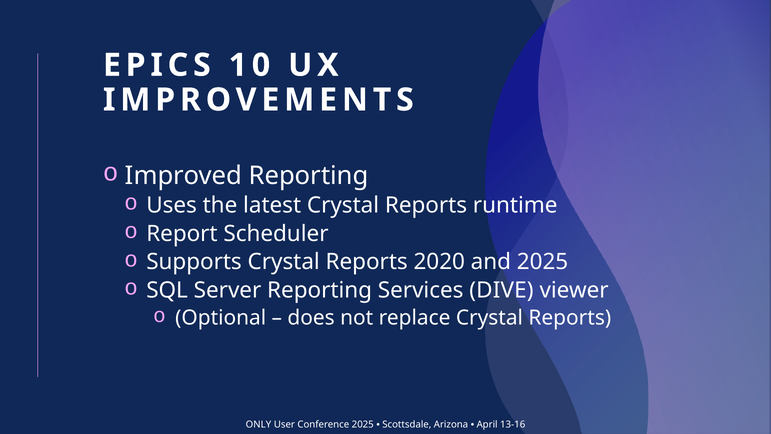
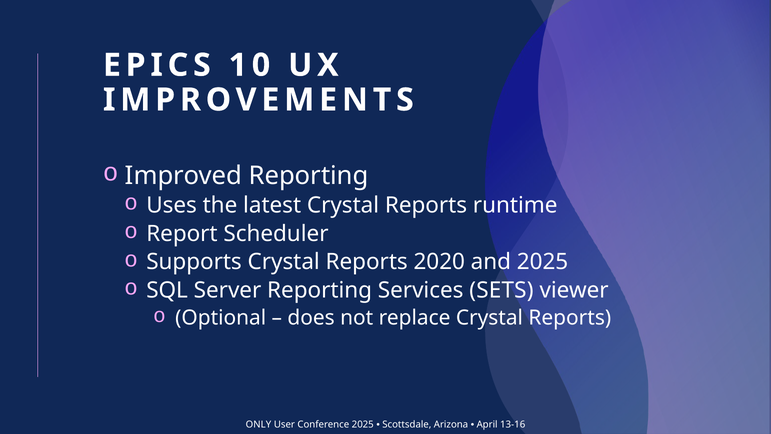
DIVE: DIVE -> SETS
